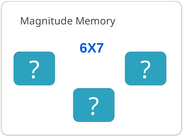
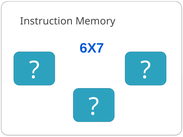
Magnitude: Magnitude -> Instruction
